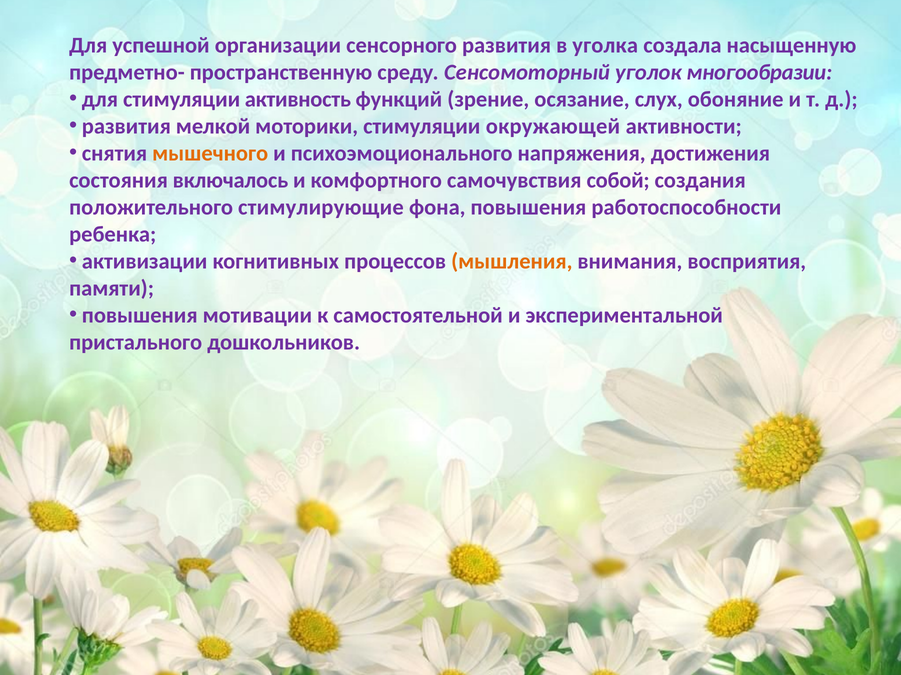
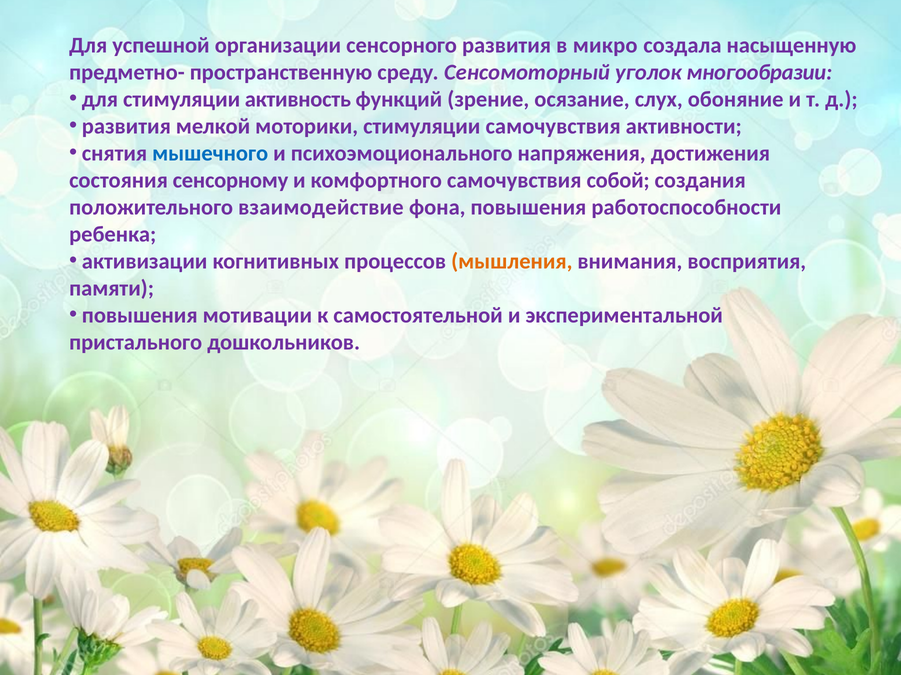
уголка: уголка -> микро
стимуляции окружающей: окружающей -> самочувствия
мышечного colour: orange -> blue
включалось: включалось -> сенсорному
стимулирующие: стимулирующие -> взаимодействие
